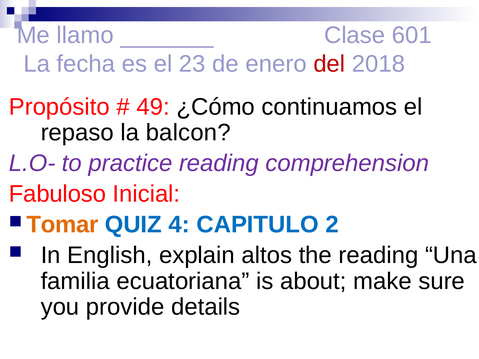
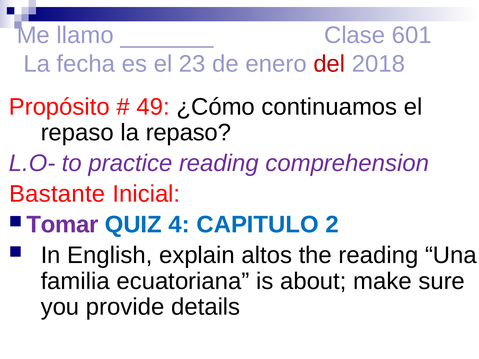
la balcon: balcon -> repaso
Fabuloso: Fabuloso -> Bastante
Tomar colour: orange -> purple
